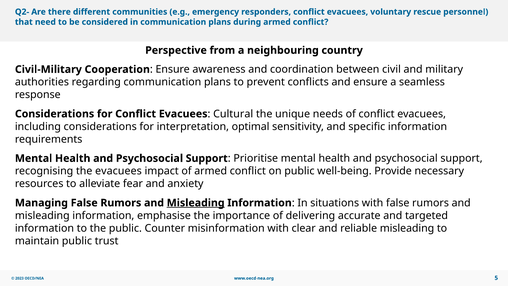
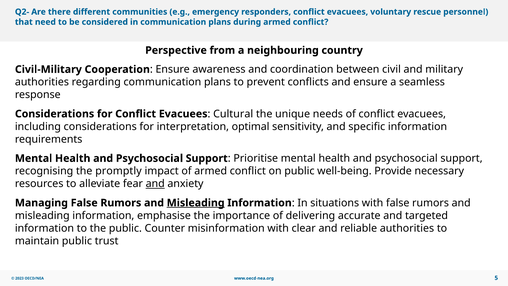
the evacuees: evacuees -> promptly
and at (155, 184) underline: none -> present
reliable misleading: misleading -> authorities
